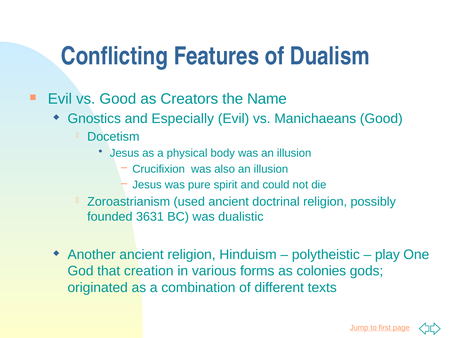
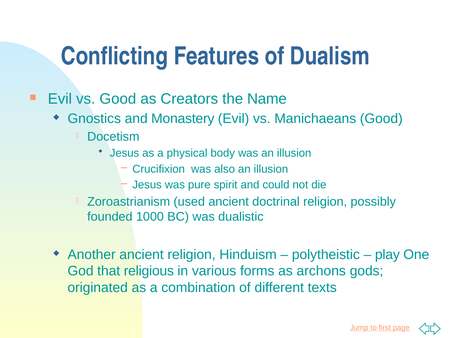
Especially: Especially -> Monastery
3631: 3631 -> 1000
creation: creation -> religious
colonies: colonies -> archons
